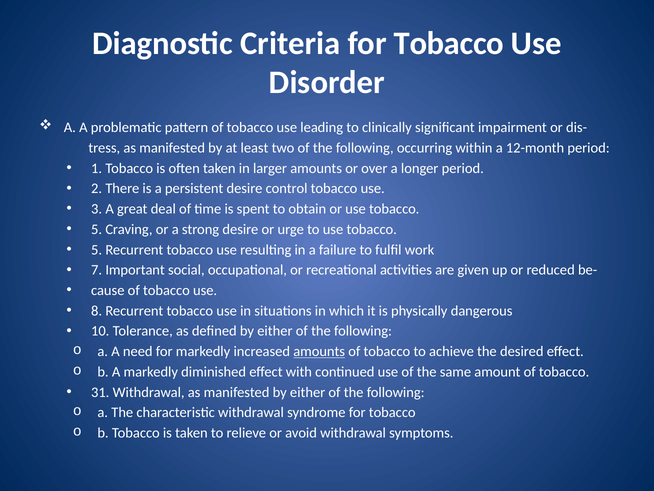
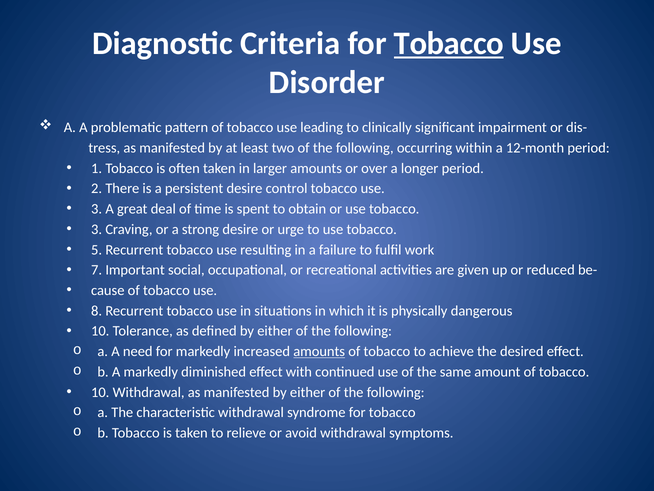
Tobacco at (449, 43) underline: none -> present
5 at (97, 229): 5 -> 3
31 at (100, 392): 31 -> 10
